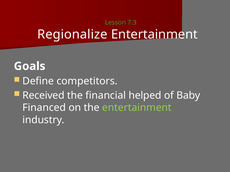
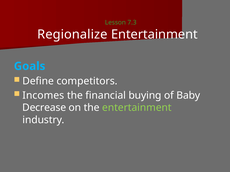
Goals colour: white -> light blue
Received: Received -> Incomes
helped: helped -> buying
Financed: Financed -> Decrease
